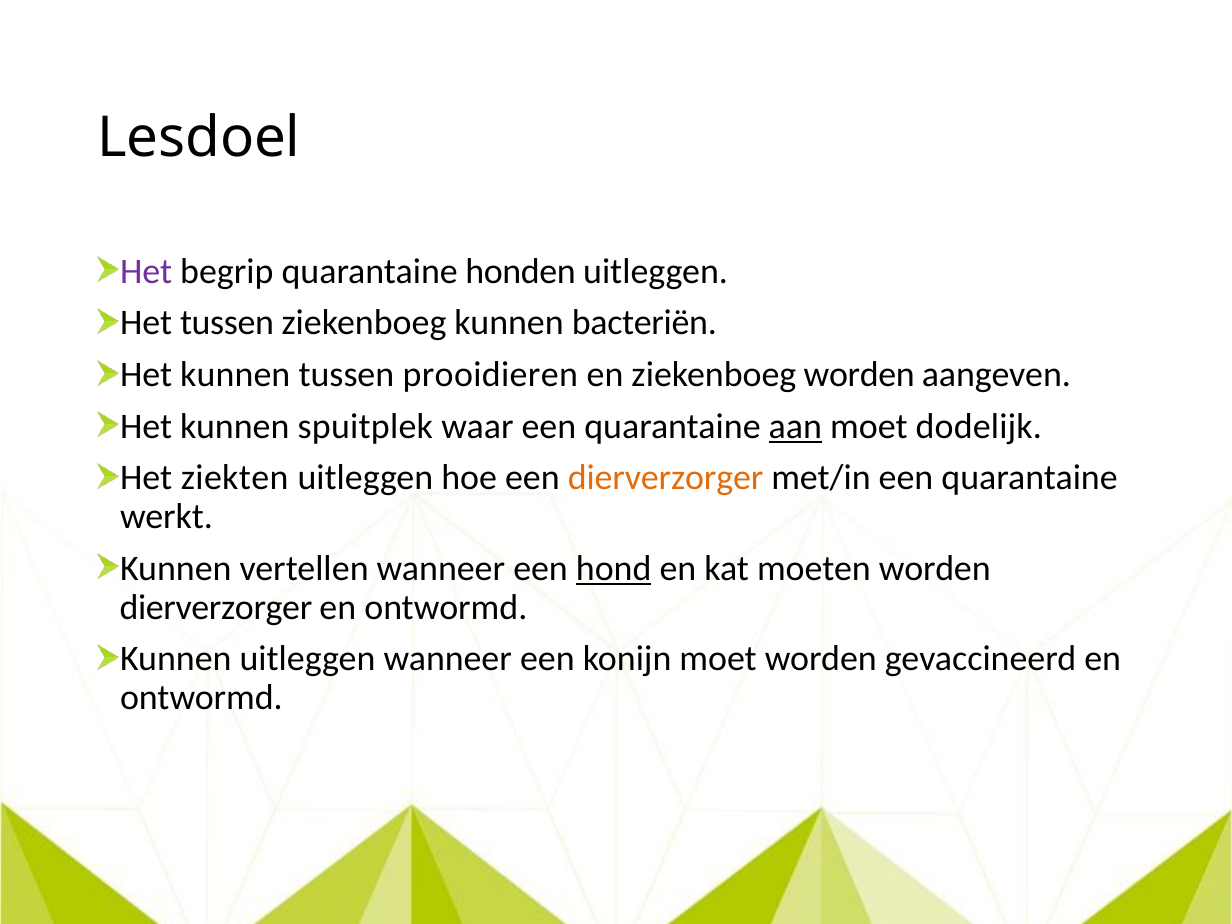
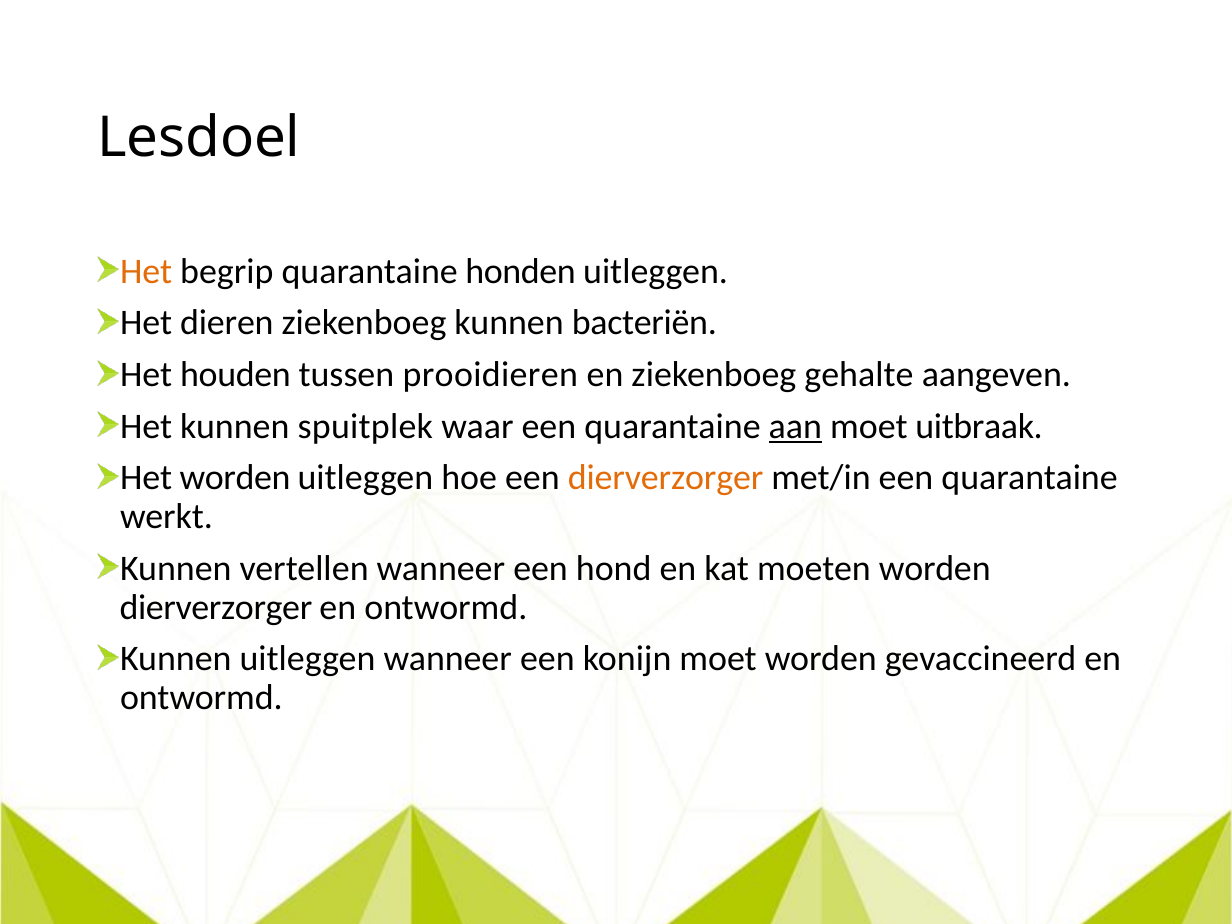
Het at (146, 271) colour: purple -> orange
Het tussen: tussen -> dieren
kunnen at (235, 375): kunnen -> houden
ziekenboeg worden: worden -> gehalte
dodelijk: dodelijk -> uitbraak
Het ziekten: ziekten -> worden
hond underline: present -> none
